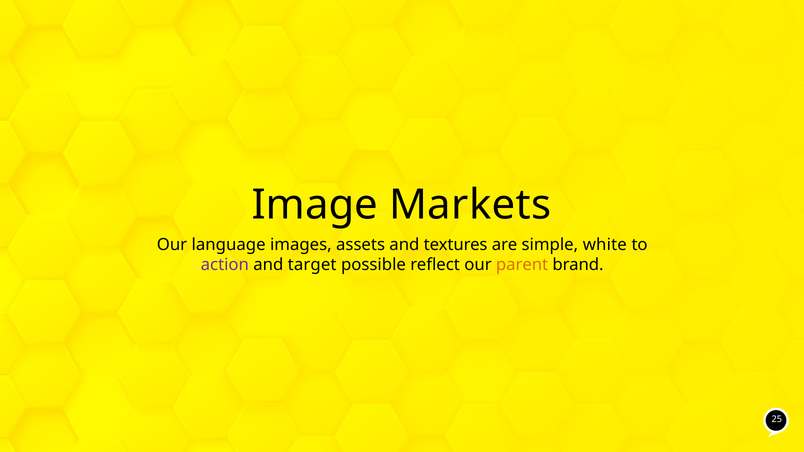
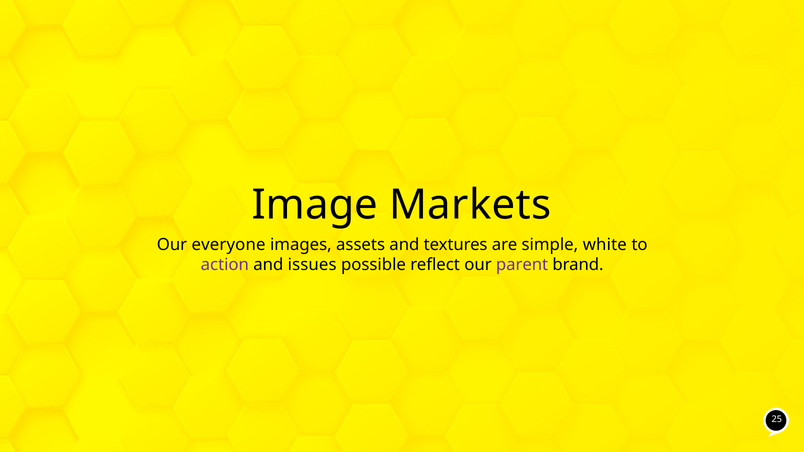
language: language -> everyone
target: target -> issues
parent colour: orange -> purple
